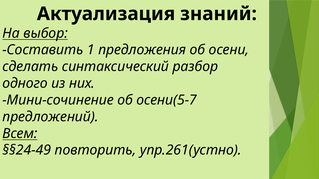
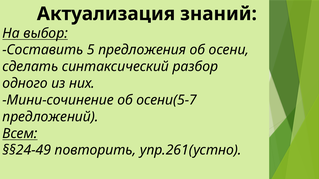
1: 1 -> 5
